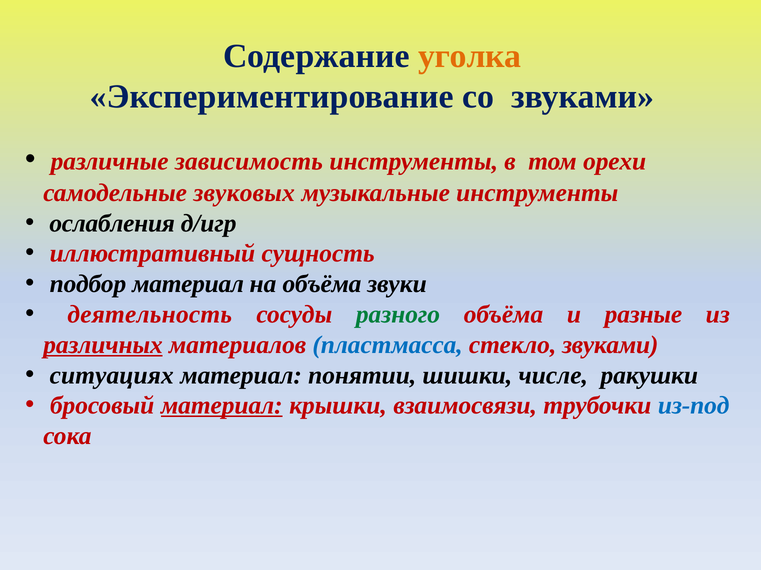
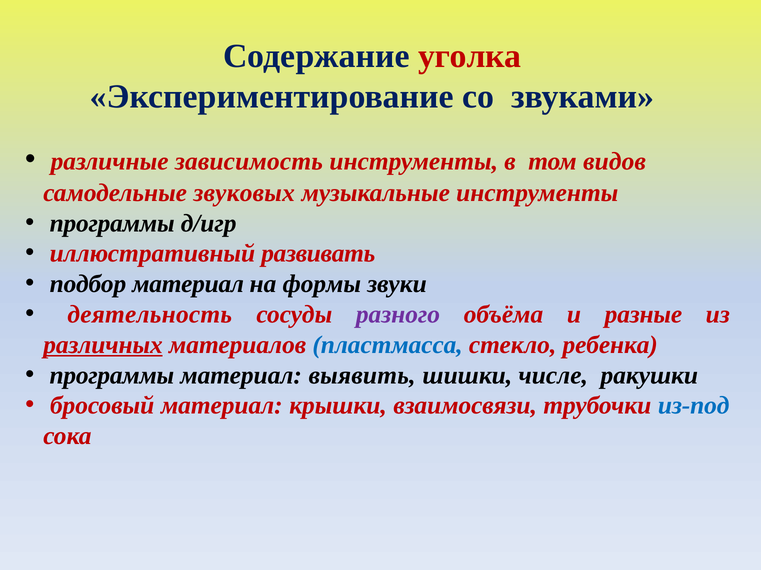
уголка colour: orange -> red
орехи: орехи -> видов
ослабления at (112, 223): ослабления -> программы
сущность: сущность -> развивать
на объёма: объёма -> формы
разного colour: green -> purple
стекло звуками: звуками -> ребенка
ситуациях at (112, 376): ситуациях -> программы
понятии: понятии -> выявить
материал at (222, 406) underline: present -> none
